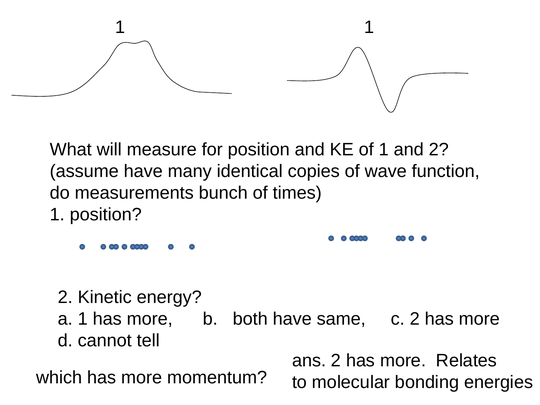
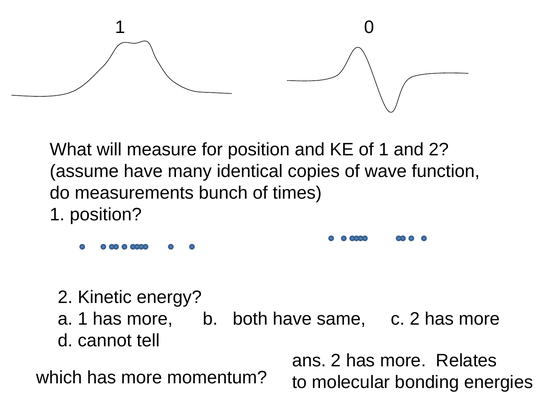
1 1: 1 -> 0
